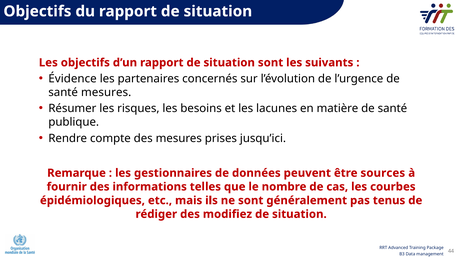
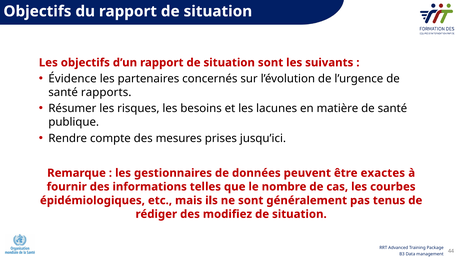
santé mesures: mesures -> rapports
sources: sources -> exactes
